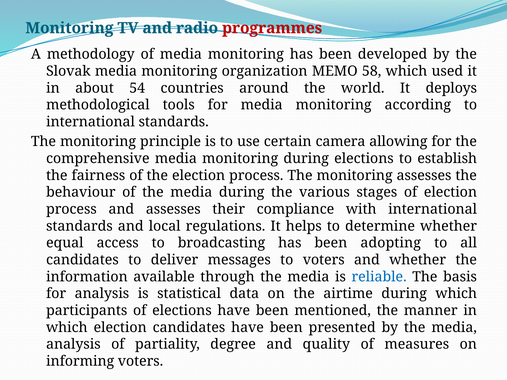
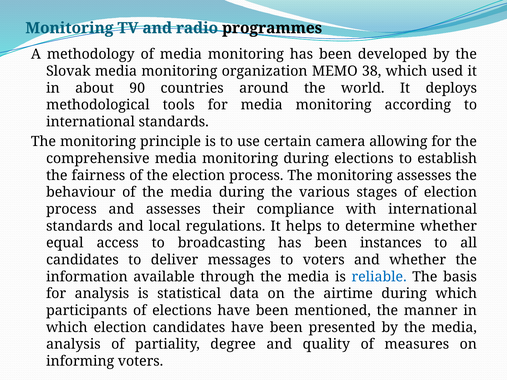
programmes colour: red -> black
58: 58 -> 38
54: 54 -> 90
adopting: adopting -> instances
